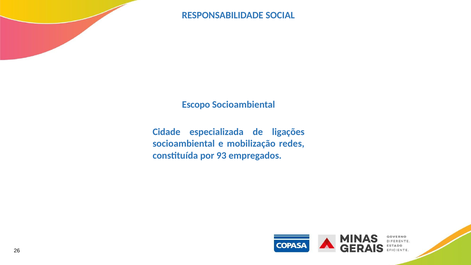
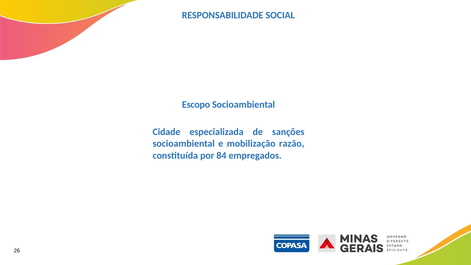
ligações: ligações -> sanções
redes: redes -> razão
93: 93 -> 84
